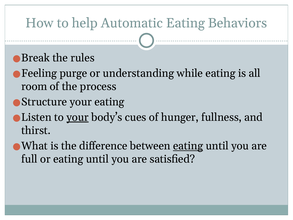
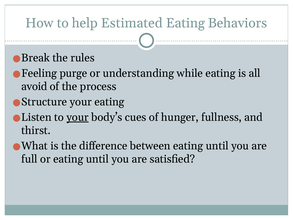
Automatic: Automatic -> Estimated
room: room -> avoid
eating at (188, 146) underline: present -> none
